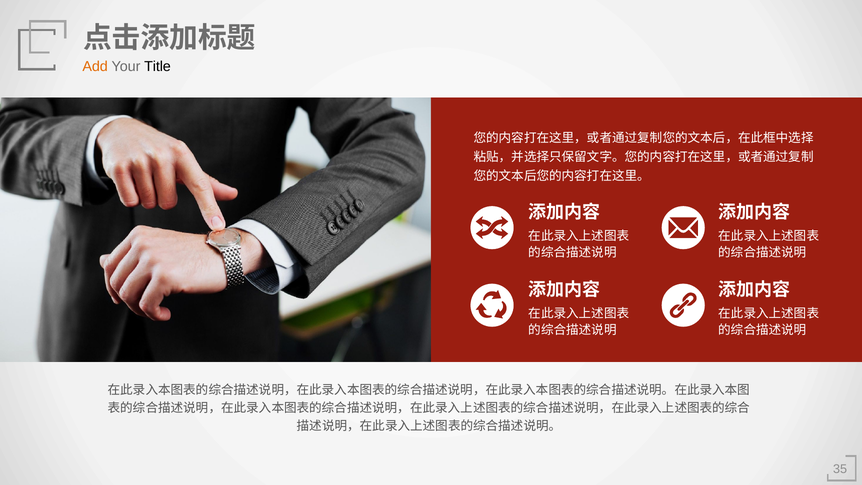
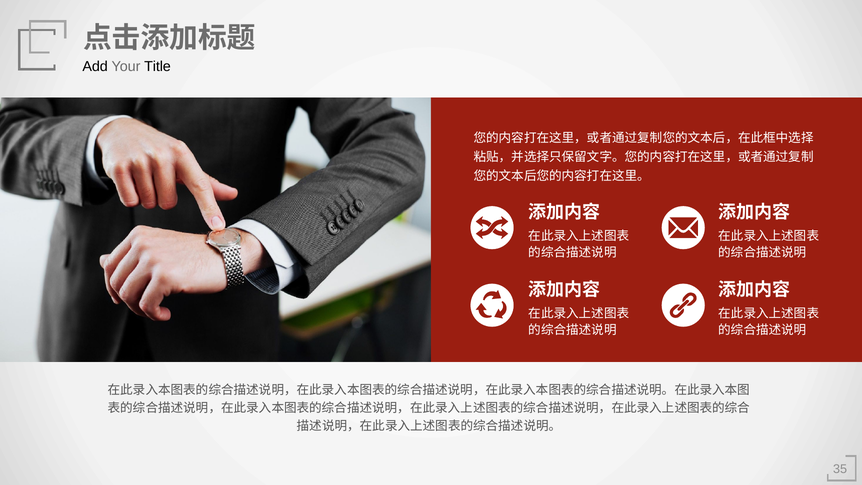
Add colour: orange -> black
